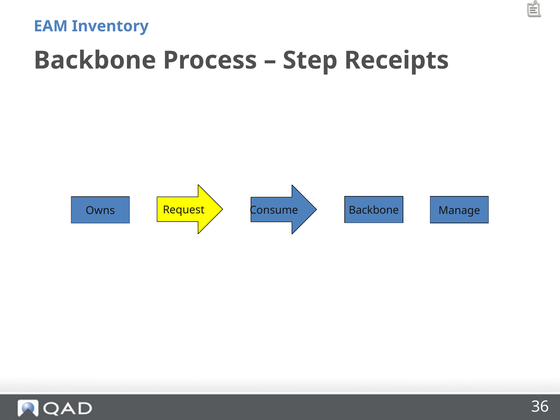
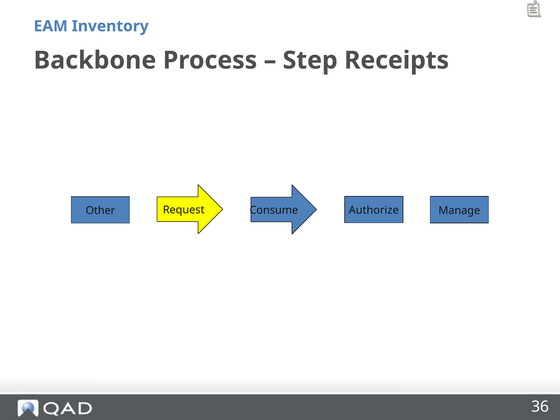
Backbone at (374, 210): Backbone -> Authorize
Owns: Owns -> Other
